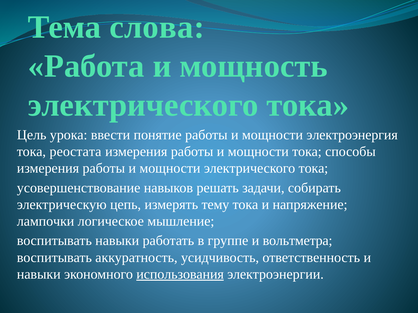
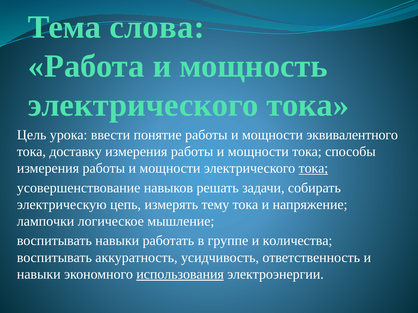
электроэнергия: электроэнергия -> эквивалентного
реостата: реостата -> доставку
тока at (313, 169) underline: none -> present
вольтметра: вольтметра -> количества
